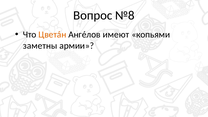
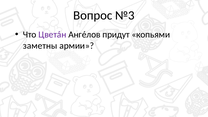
№8: №8 -> №3
Цветáн colour: orange -> purple
имеют: имеют -> придут
